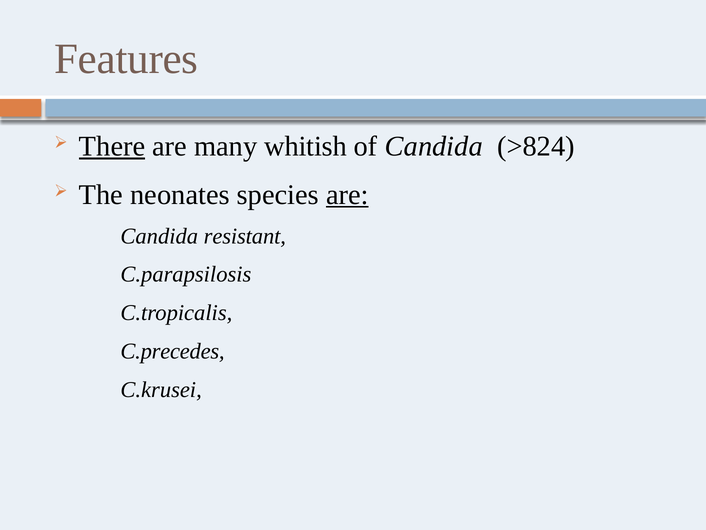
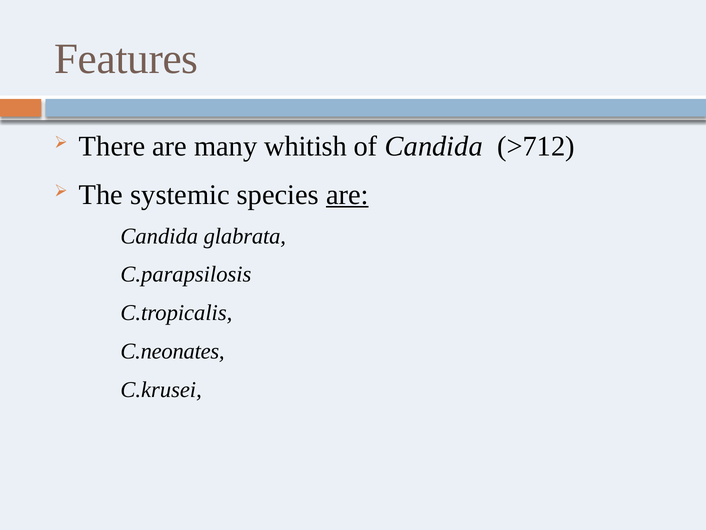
There underline: present -> none
>824: >824 -> >712
neonates: neonates -> systemic
resistant: resistant -> glabrata
C.precedes: C.precedes -> C.neonates
